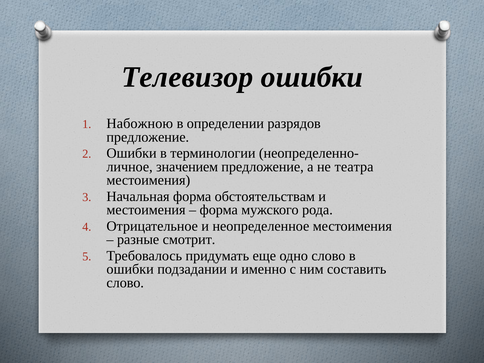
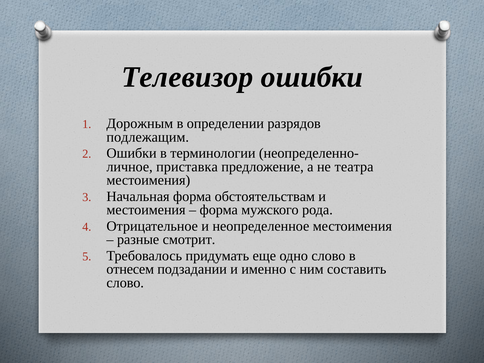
Набожною: Набожною -> Дорожным
предложение at (148, 137): предложение -> подлежащим
значением: значением -> приставка
ошибки at (130, 269): ошибки -> отнесем
